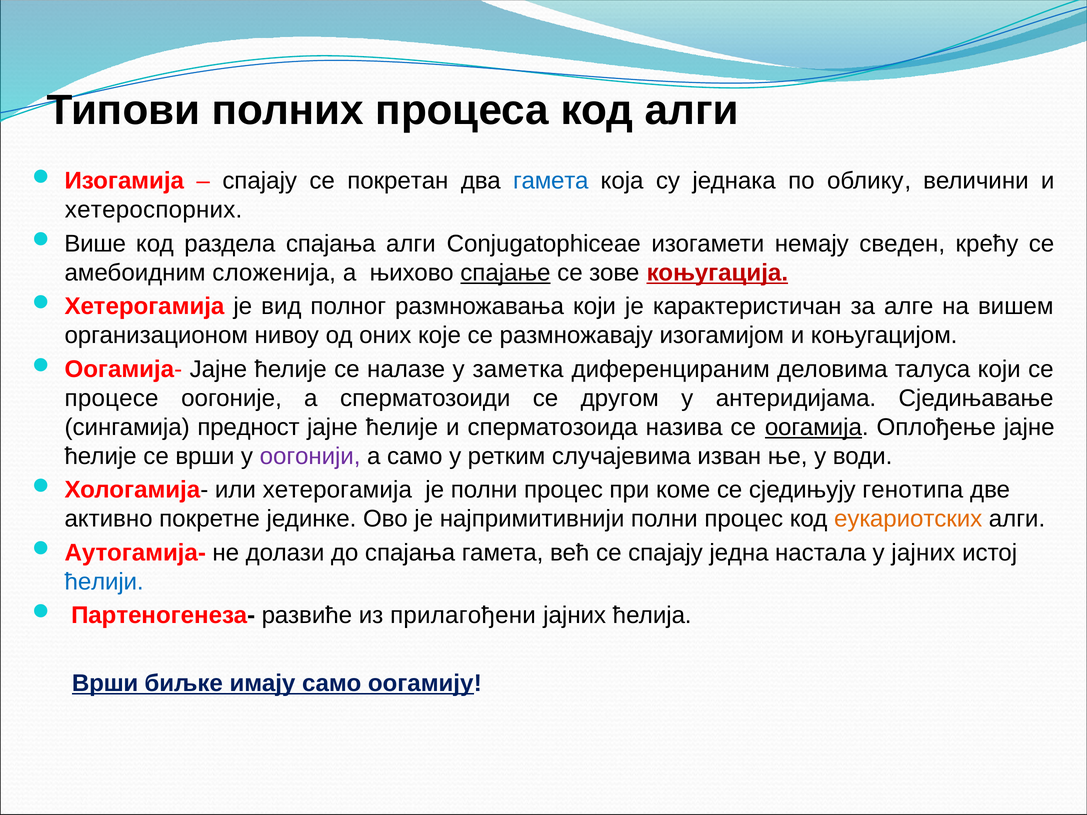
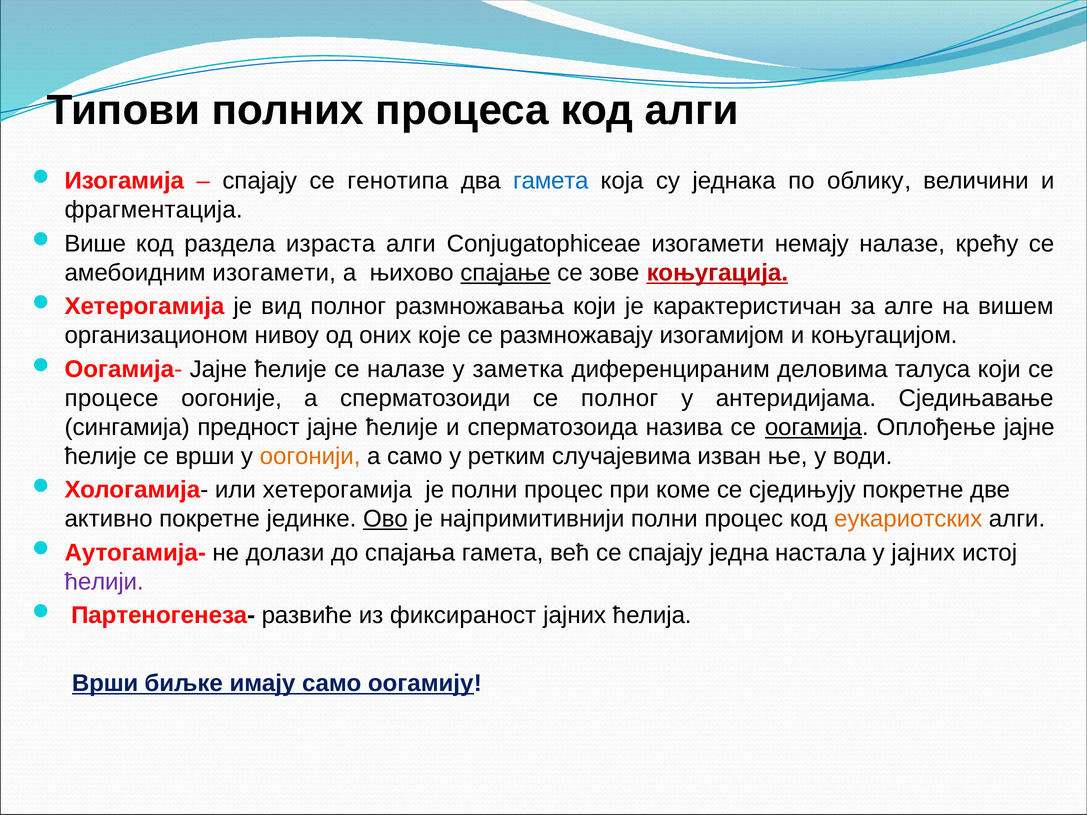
покретан: покретан -> генотипа
хетероспорних: хетероспорних -> фрагментација
раздела спајања: спајања -> израста
немају сведен: сведен -> налазе
амебоидним сложенија: сложенија -> изогамети
се другом: другом -> полног
оогонији colour: purple -> orange
сједињују генотипа: генотипа -> покретне
Ово underline: none -> present
ћелији colour: blue -> purple
прилагођени: прилагођени -> фиксираност
